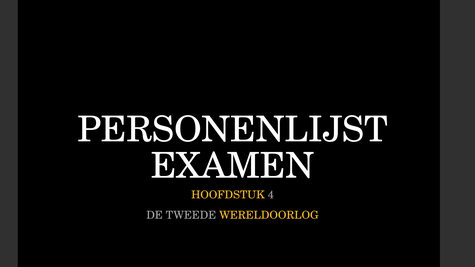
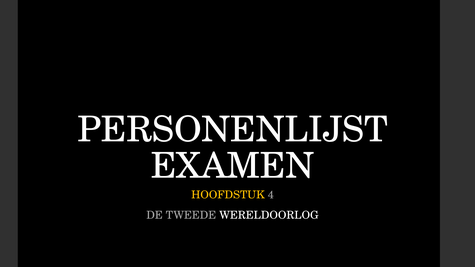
WERELDOORLOG colour: yellow -> white
